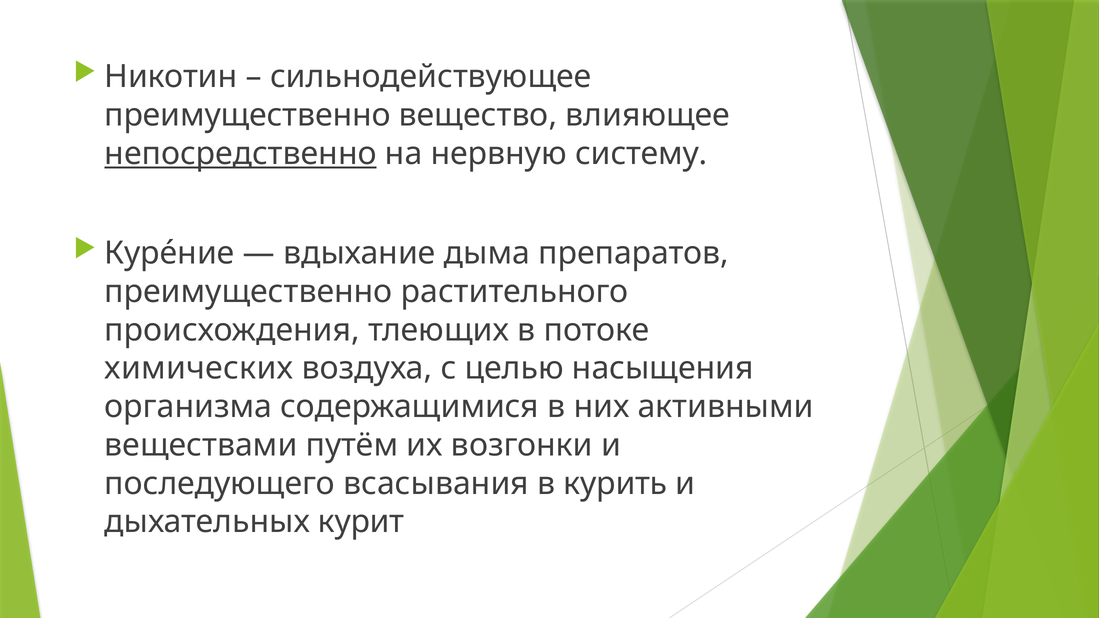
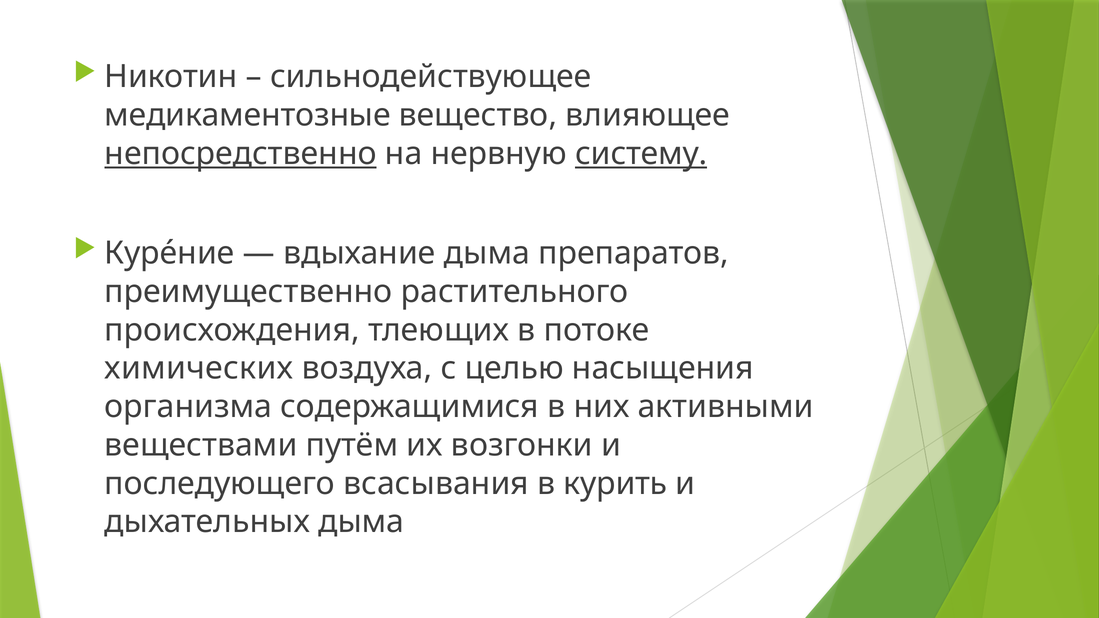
преимущественно at (248, 115): преимущественно -> медикаментозные
систему underline: none -> present
дыхательных курит: курит -> дыма
